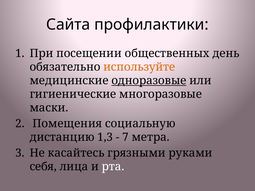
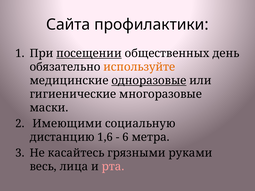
посещении underline: none -> present
Помещения: Помещения -> Имеющими
1,3: 1,3 -> 1,6
7: 7 -> 6
себя: себя -> весь
рта colour: white -> pink
